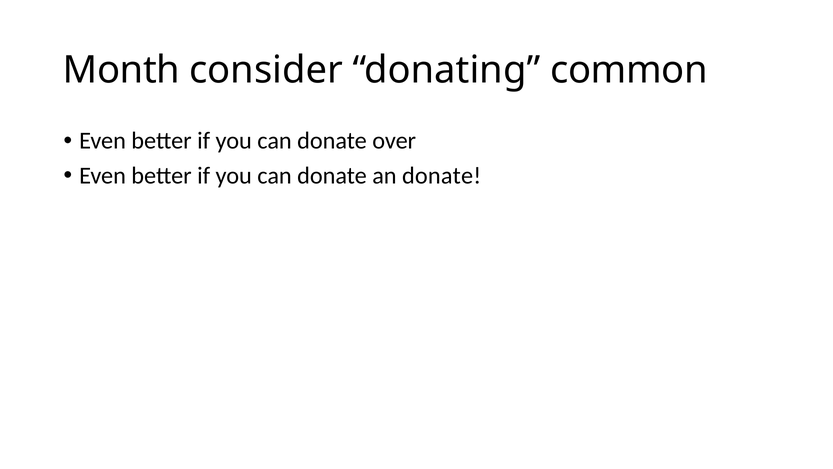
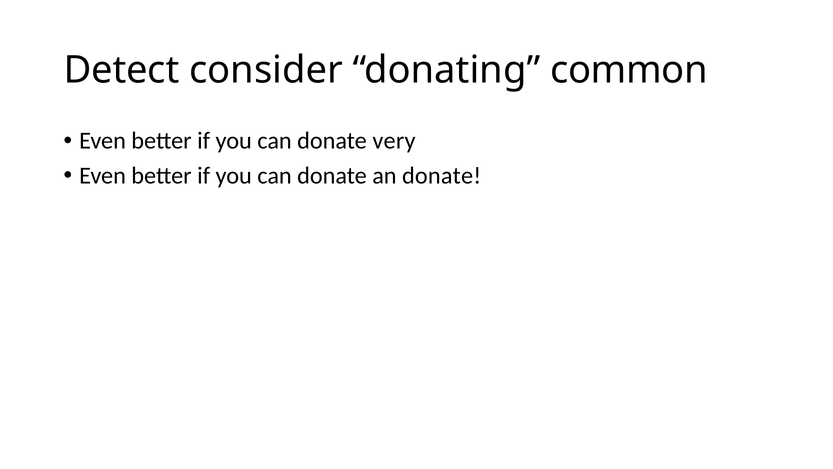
Month: Month -> Detect
over: over -> very
